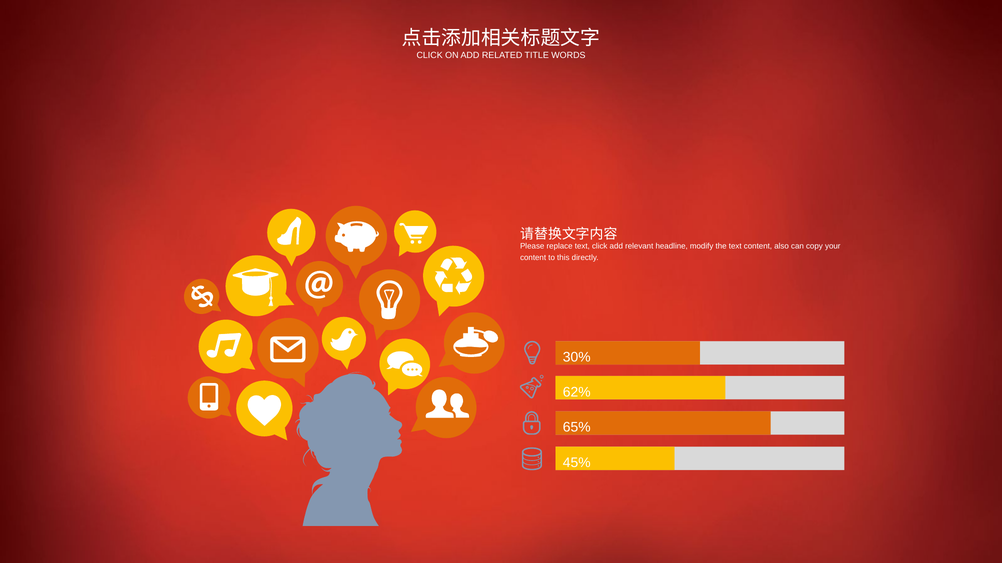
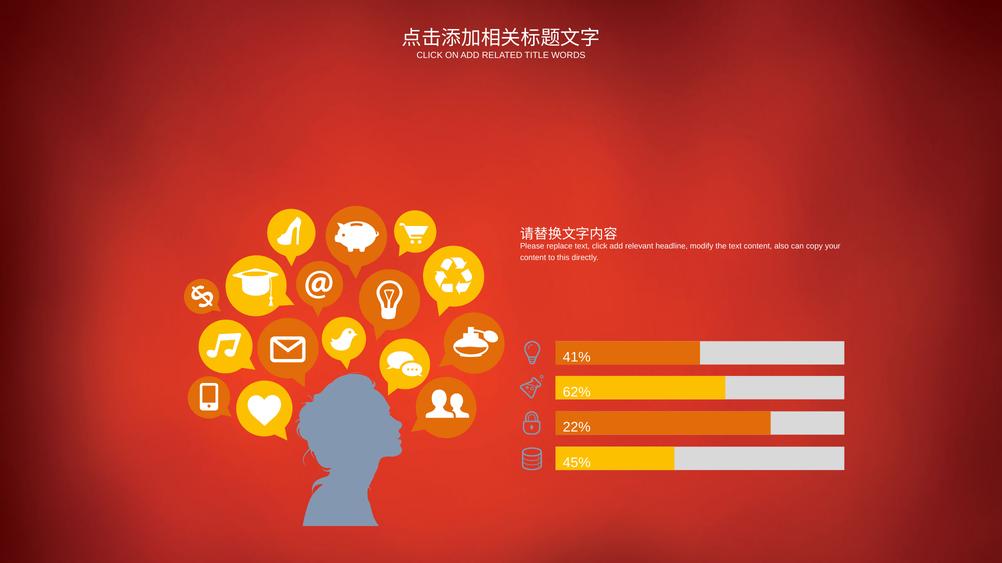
30%: 30% -> 41%
65%: 65% -> 22%
